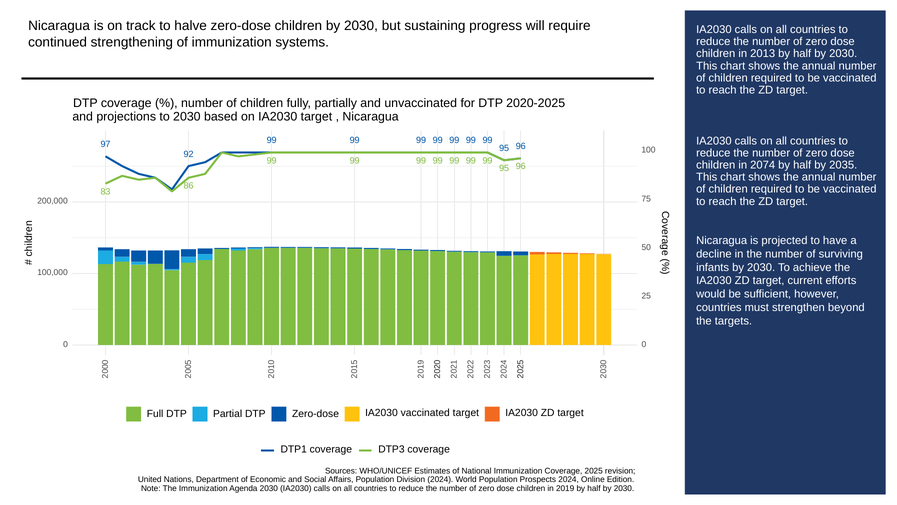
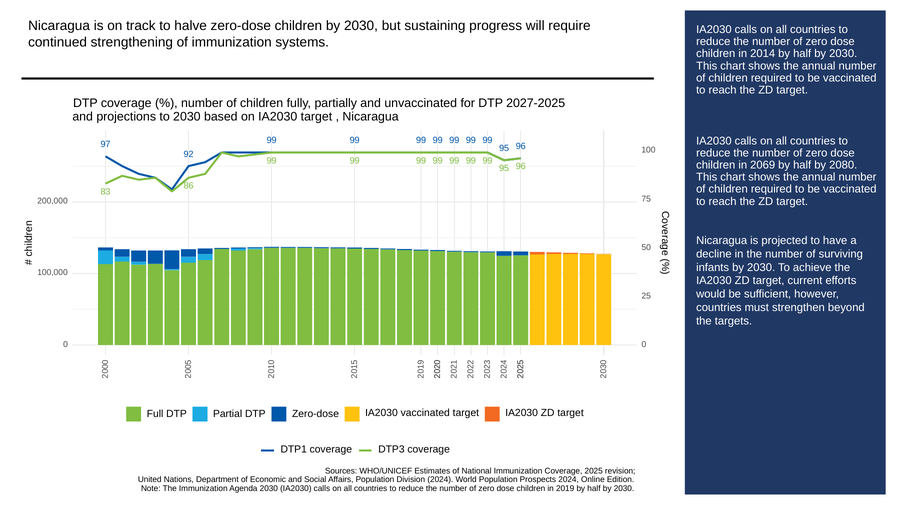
2013: 2013 -> 2014
2020-2025: 2020-2025 -> 2027-2025
2074: 2074 -> 2069
2035: 2035 -> 2080
